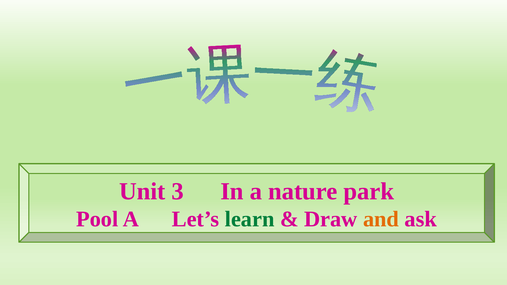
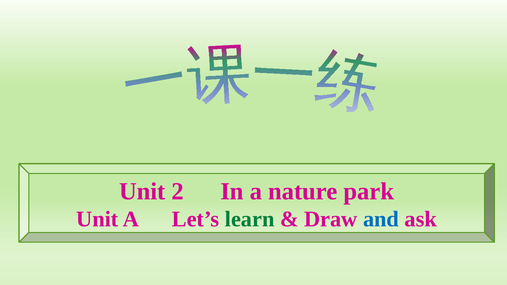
3: 3 -> 2
Pool at (97, 219): Pool -> Unit
and colour: orange -> blue
